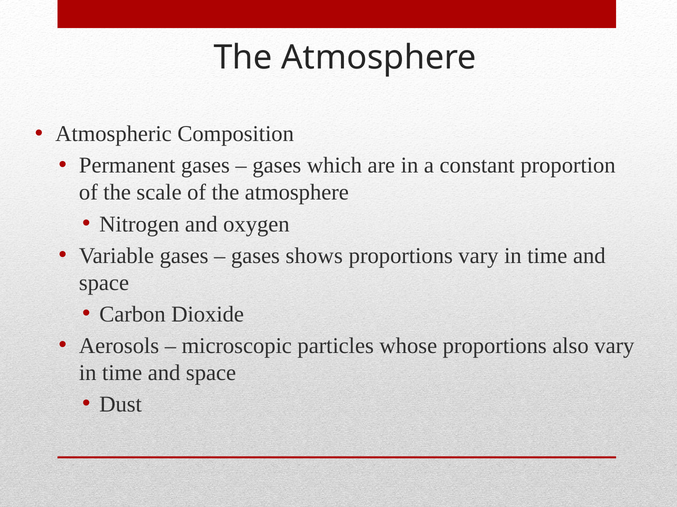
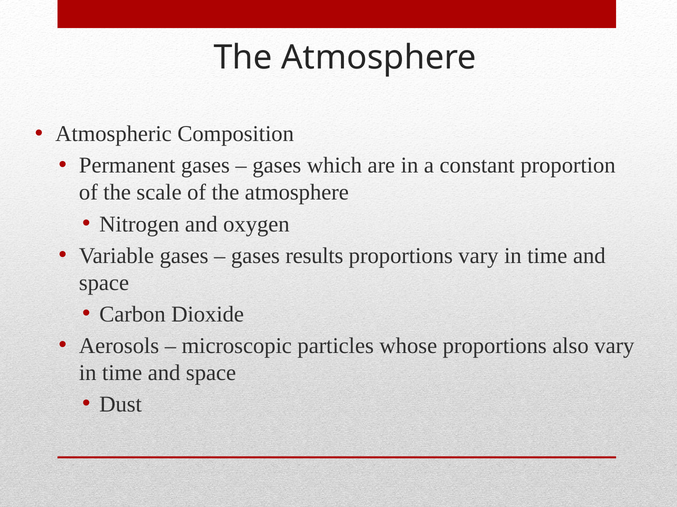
shows: shows -> results
